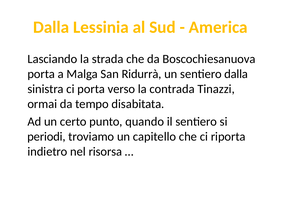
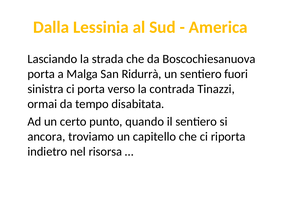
sentiero dalla: dalla -> fuori
periodi: periodi -> ancora
